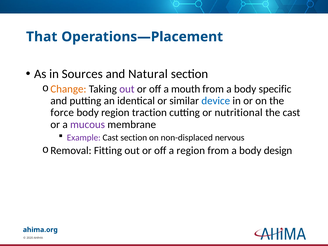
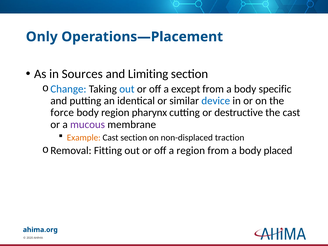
That: That -> Only
Natural: Natural -> Limiting
Change colour: orange -> blue
out at (127, 89) colour: purple -> blue
mouth: mouth -> except
traction: traction -> pharynx
nutritional: nutritional -> destructive
Example colour: purple -> orange
nervous: nervous -> traction
design: design -> placed
